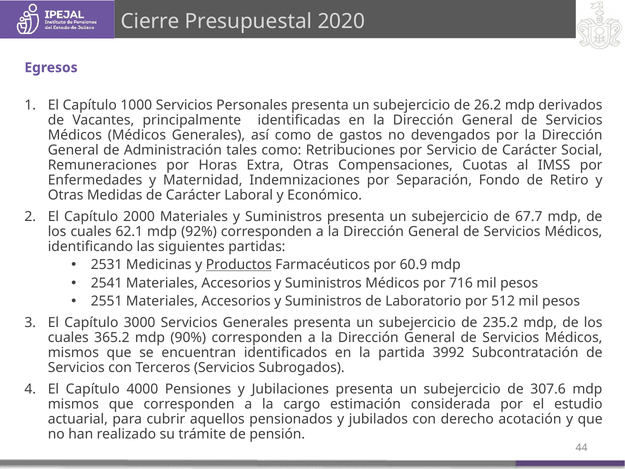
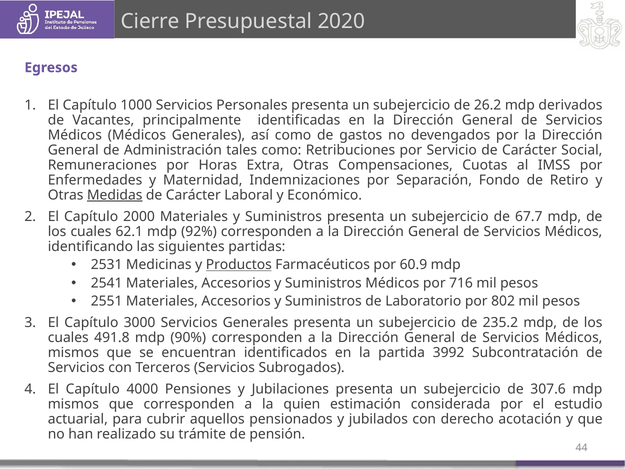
Medidas underline: none -> present
512: 512 -> 802
365.2: 365.2 -> 491.8
cargo: cargo -> quien
